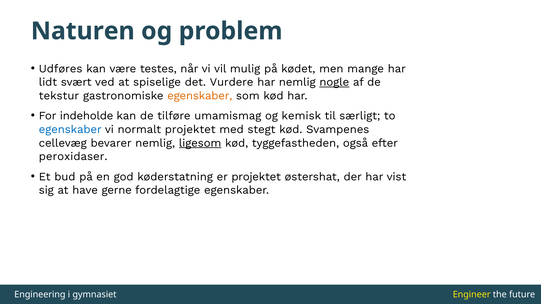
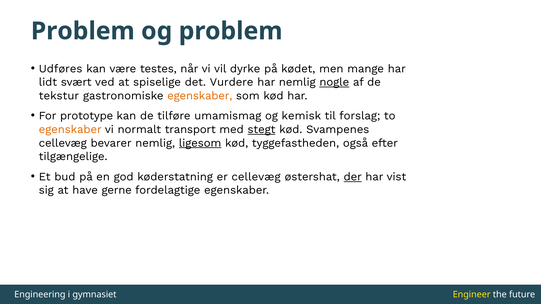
Naturen at (83, 31): Naturen -> Problem
mulig: mulig -> dyrke
indeholde: indeholde -> prototype
særligt: særligt -> forslag
egenskaber at (70, 130) colour: blue -> orange
normalt projektet: projektet -> transport
stegt underline: none -> present
peroxidaser: peroxidaser -> tilgængelige
er projektet: projektet -> cellevæg
der underline: none -> present
